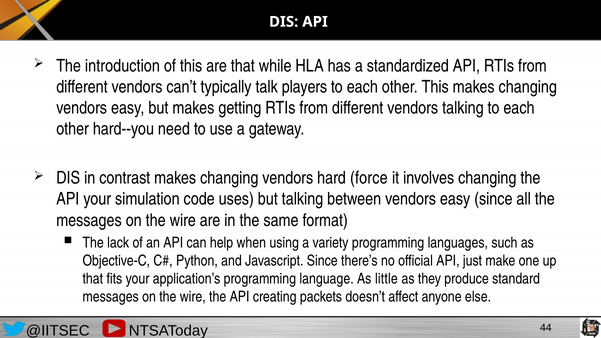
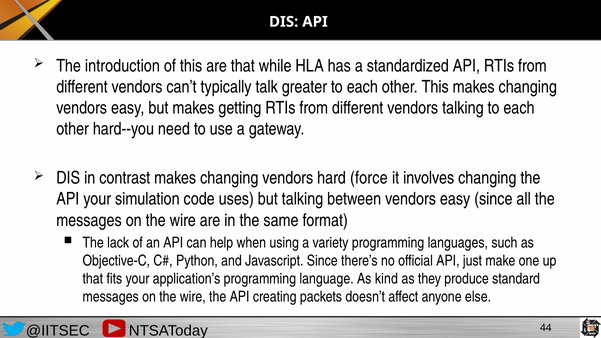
players: players -> greater
little: little -> kind
